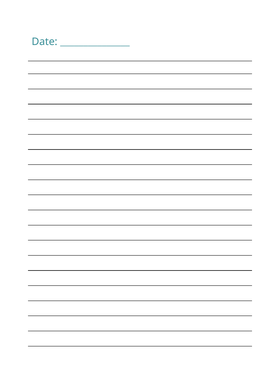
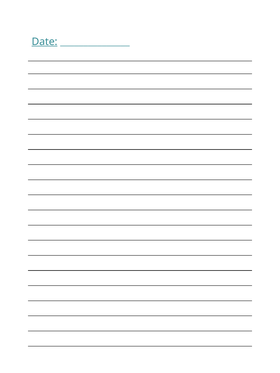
Date underline: none -> present
